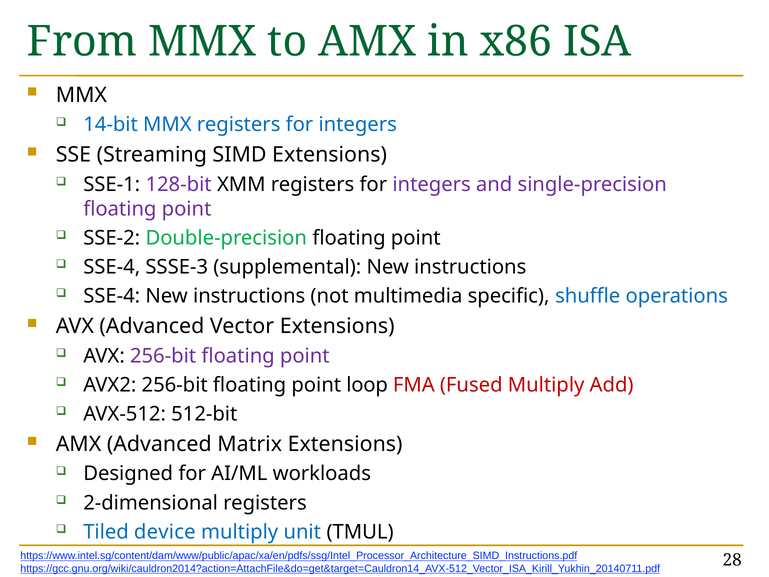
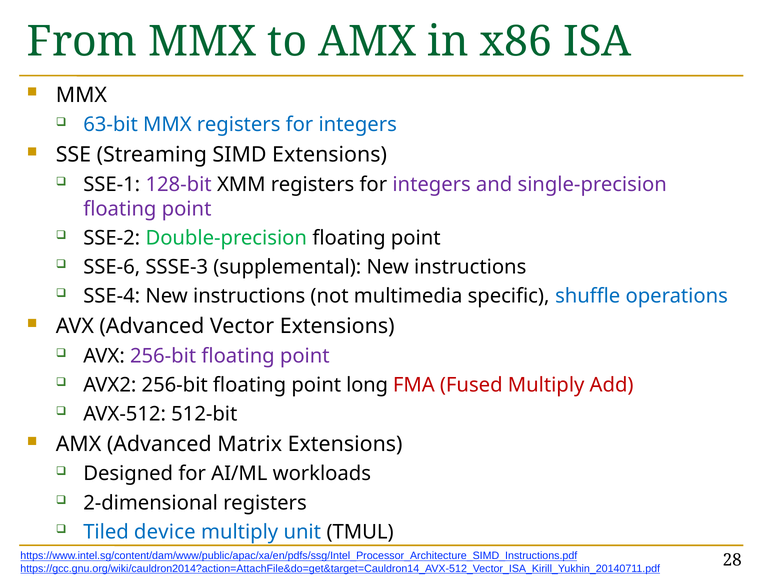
14-bit: 14-bit -> 63-bit
SSE-4 at (112, 267): SSE-4 -> SSE-6
loop: loop -> long
